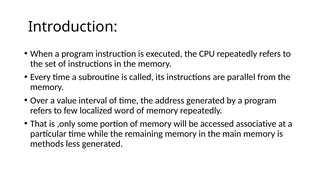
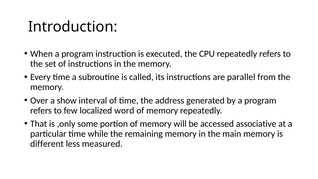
value: value -> show
methods: methods -> different
less generated: generated -> measured
